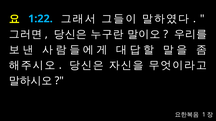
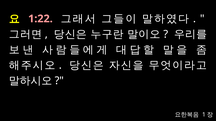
1:22 colour: light blue -> pink
